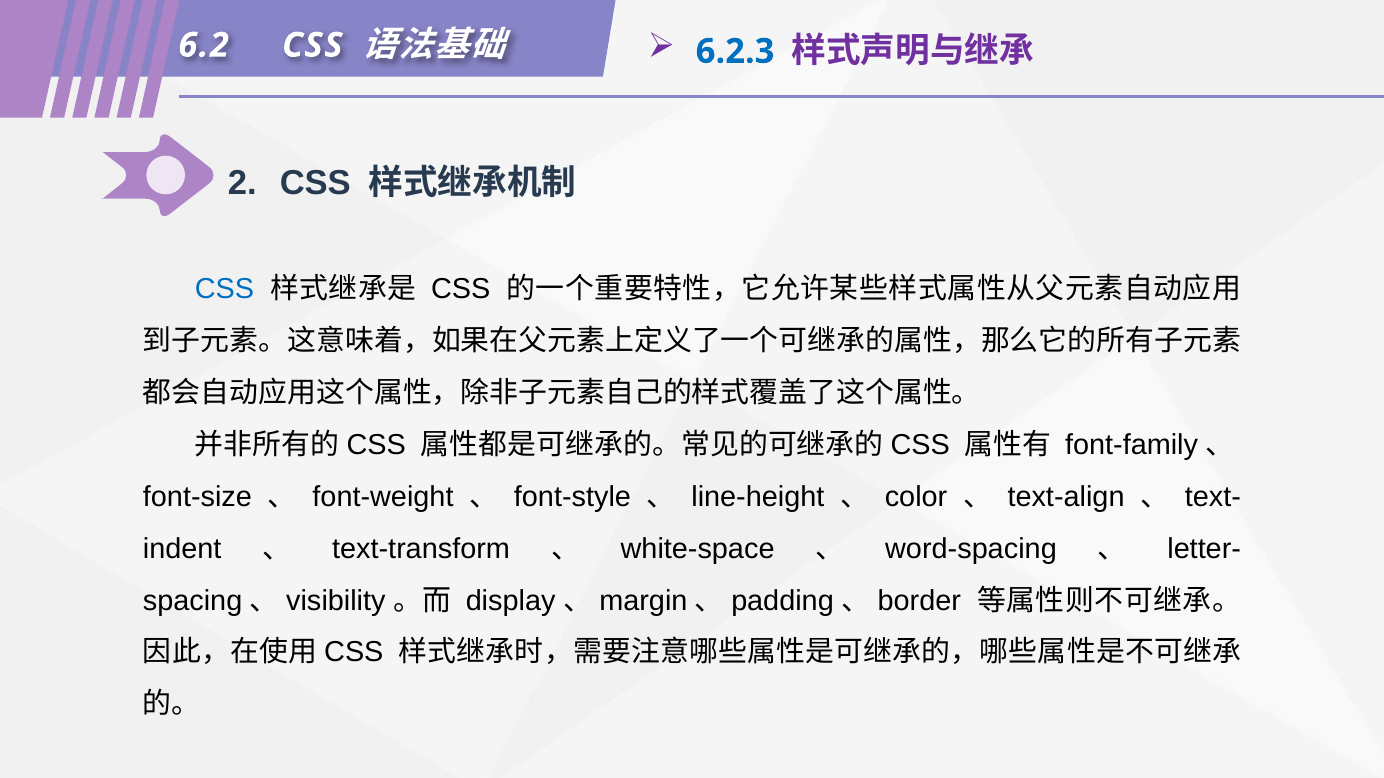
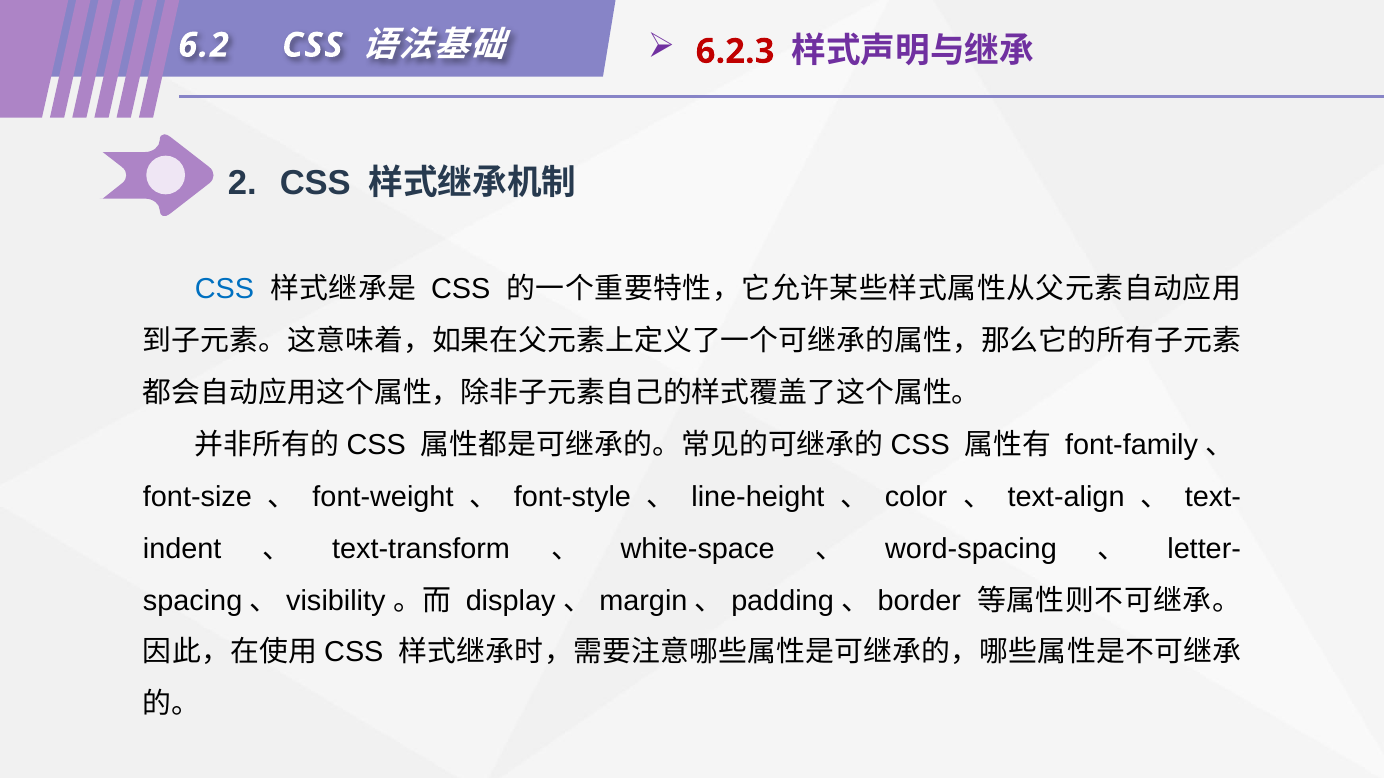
6.2.3 colour: blue -> red
